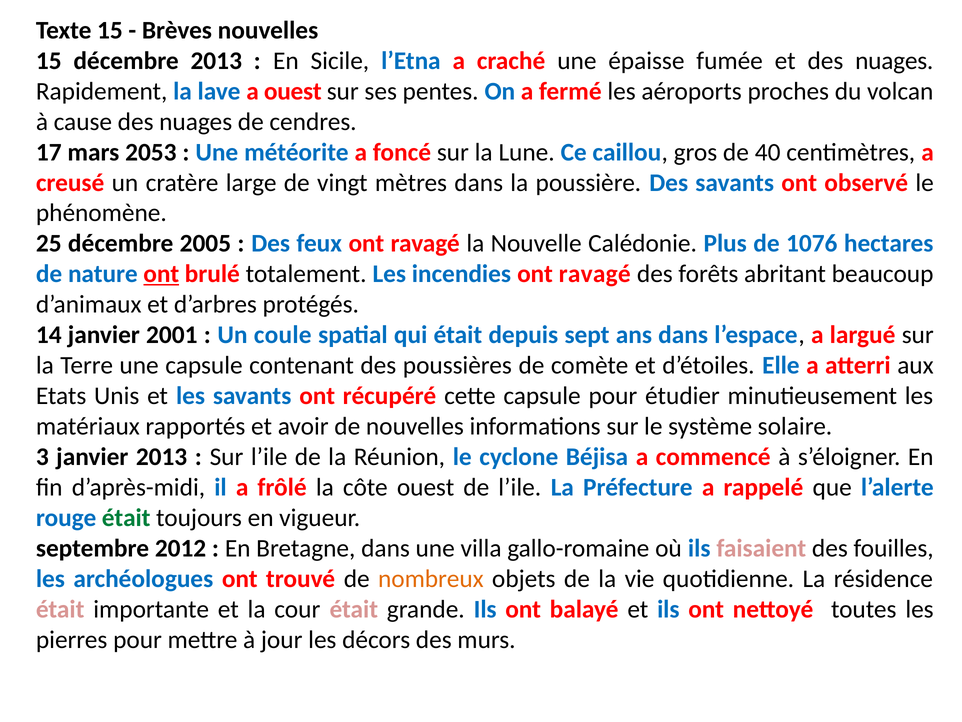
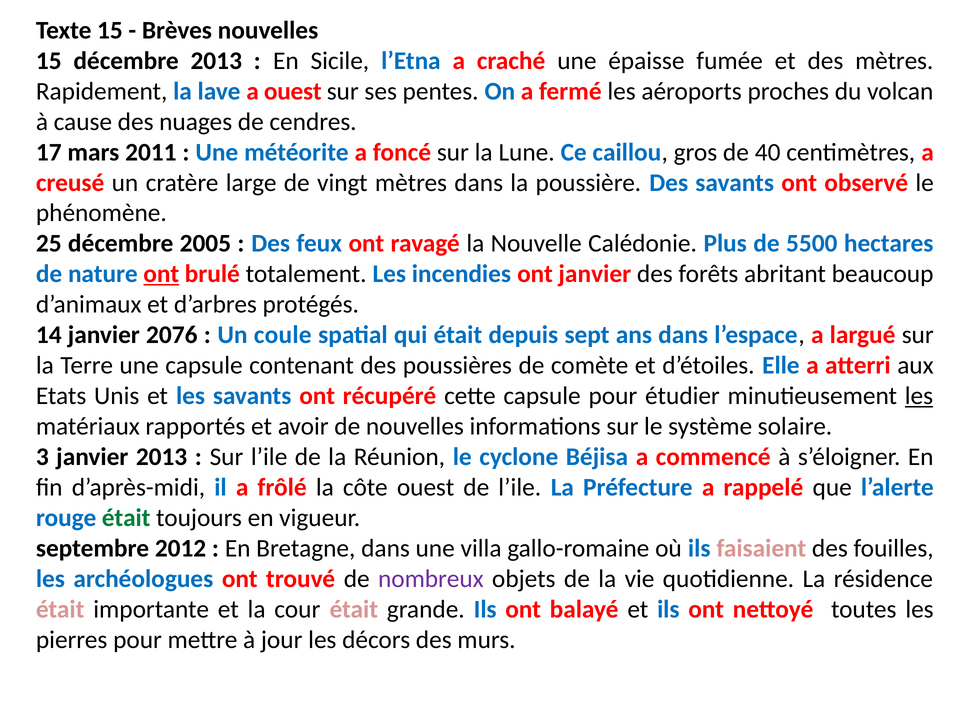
et des nuages: nuages -> mètres
2053: 2053 -> 2011
1076: 1076 -> 5500
incendies ont ravagé: ravagé -> janvier
2001: 2001 -> 2076
les at (919, 396) underline: none -> present
nombreux colour: orange -> purple
